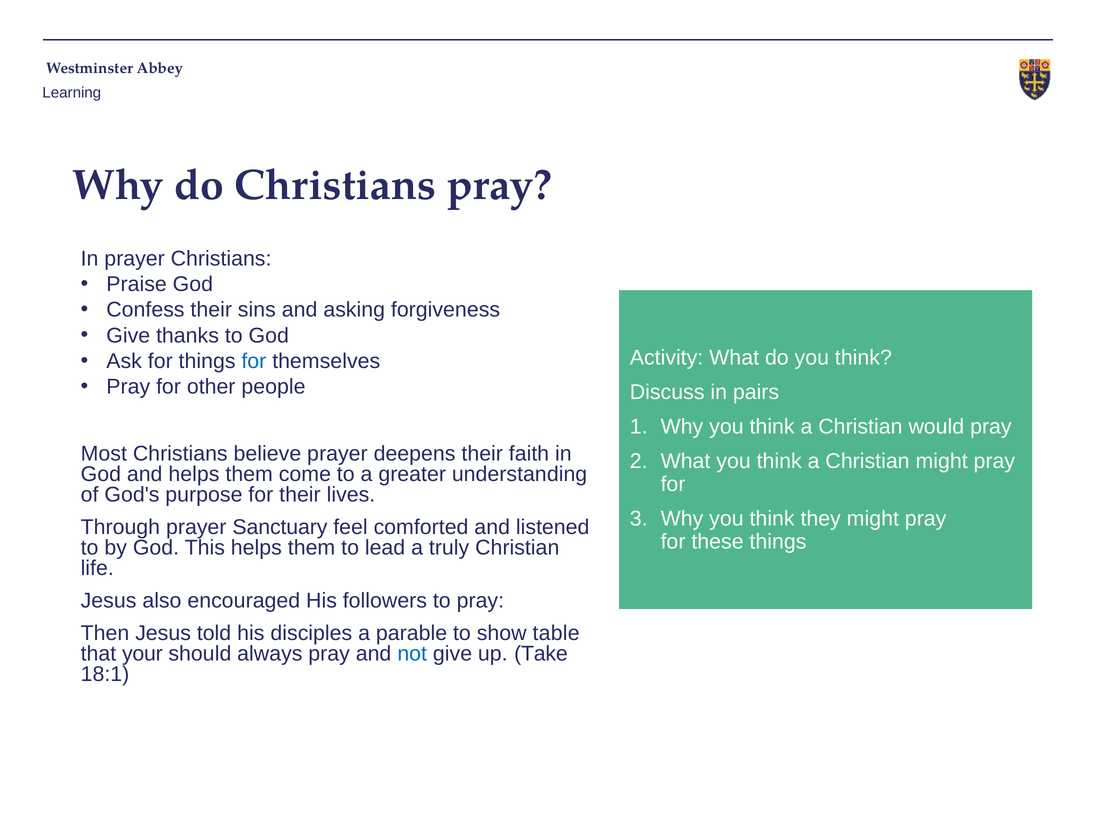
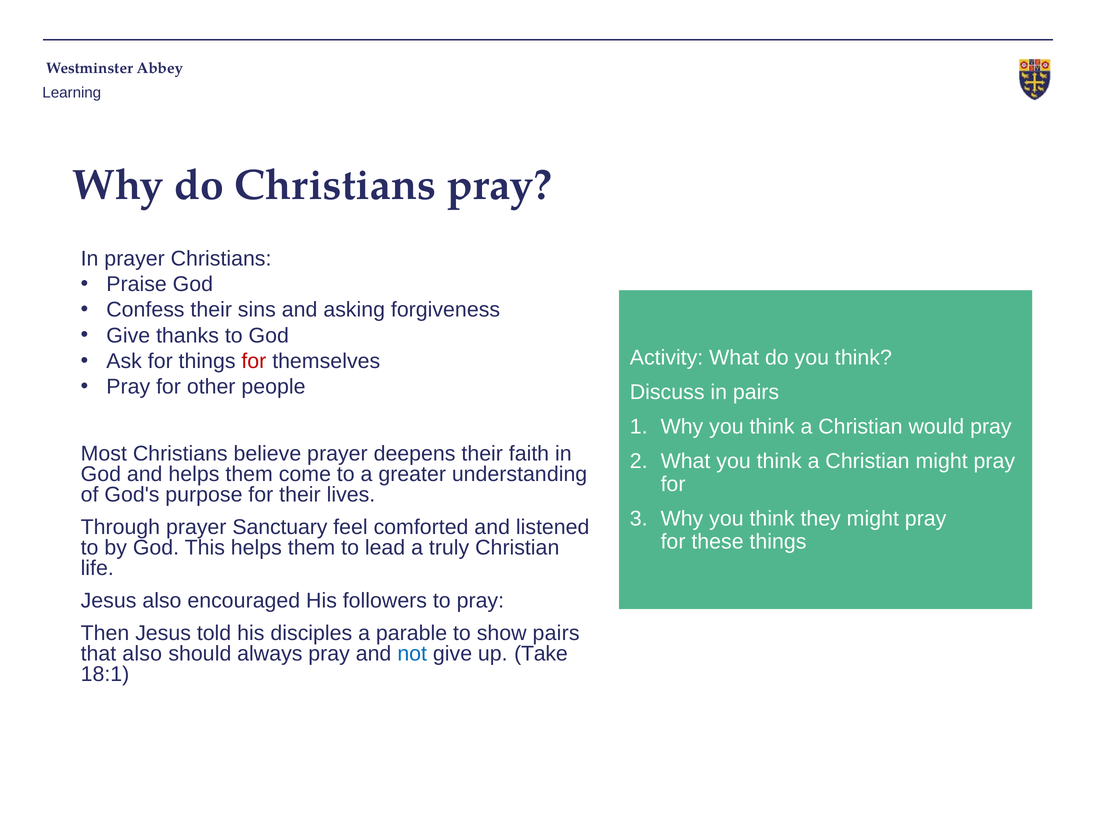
for at (254, 361) colour: blue -> red
show table: table -> pairs
that your: your -> also
